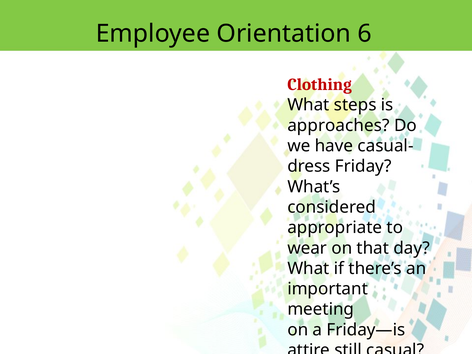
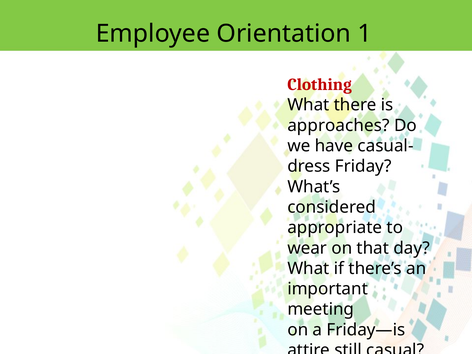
6: 6 -> 1
steps: steps -> there
